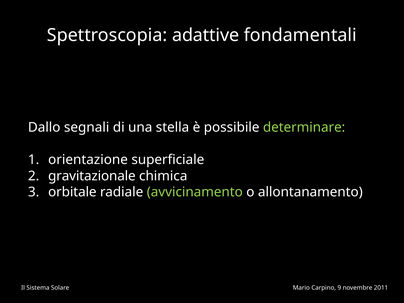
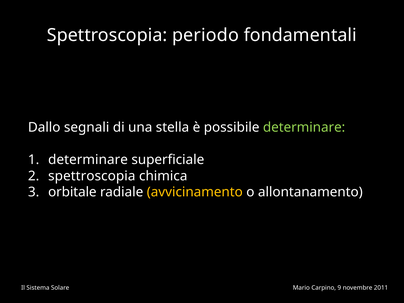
adattive: adattive -> periodo
orientazione at (88, 160): orientazione -> determinare
gravitazionale at (92, 176): gravitazionale -> spettroscopia
avvicinamento colour: light green -> yellow
